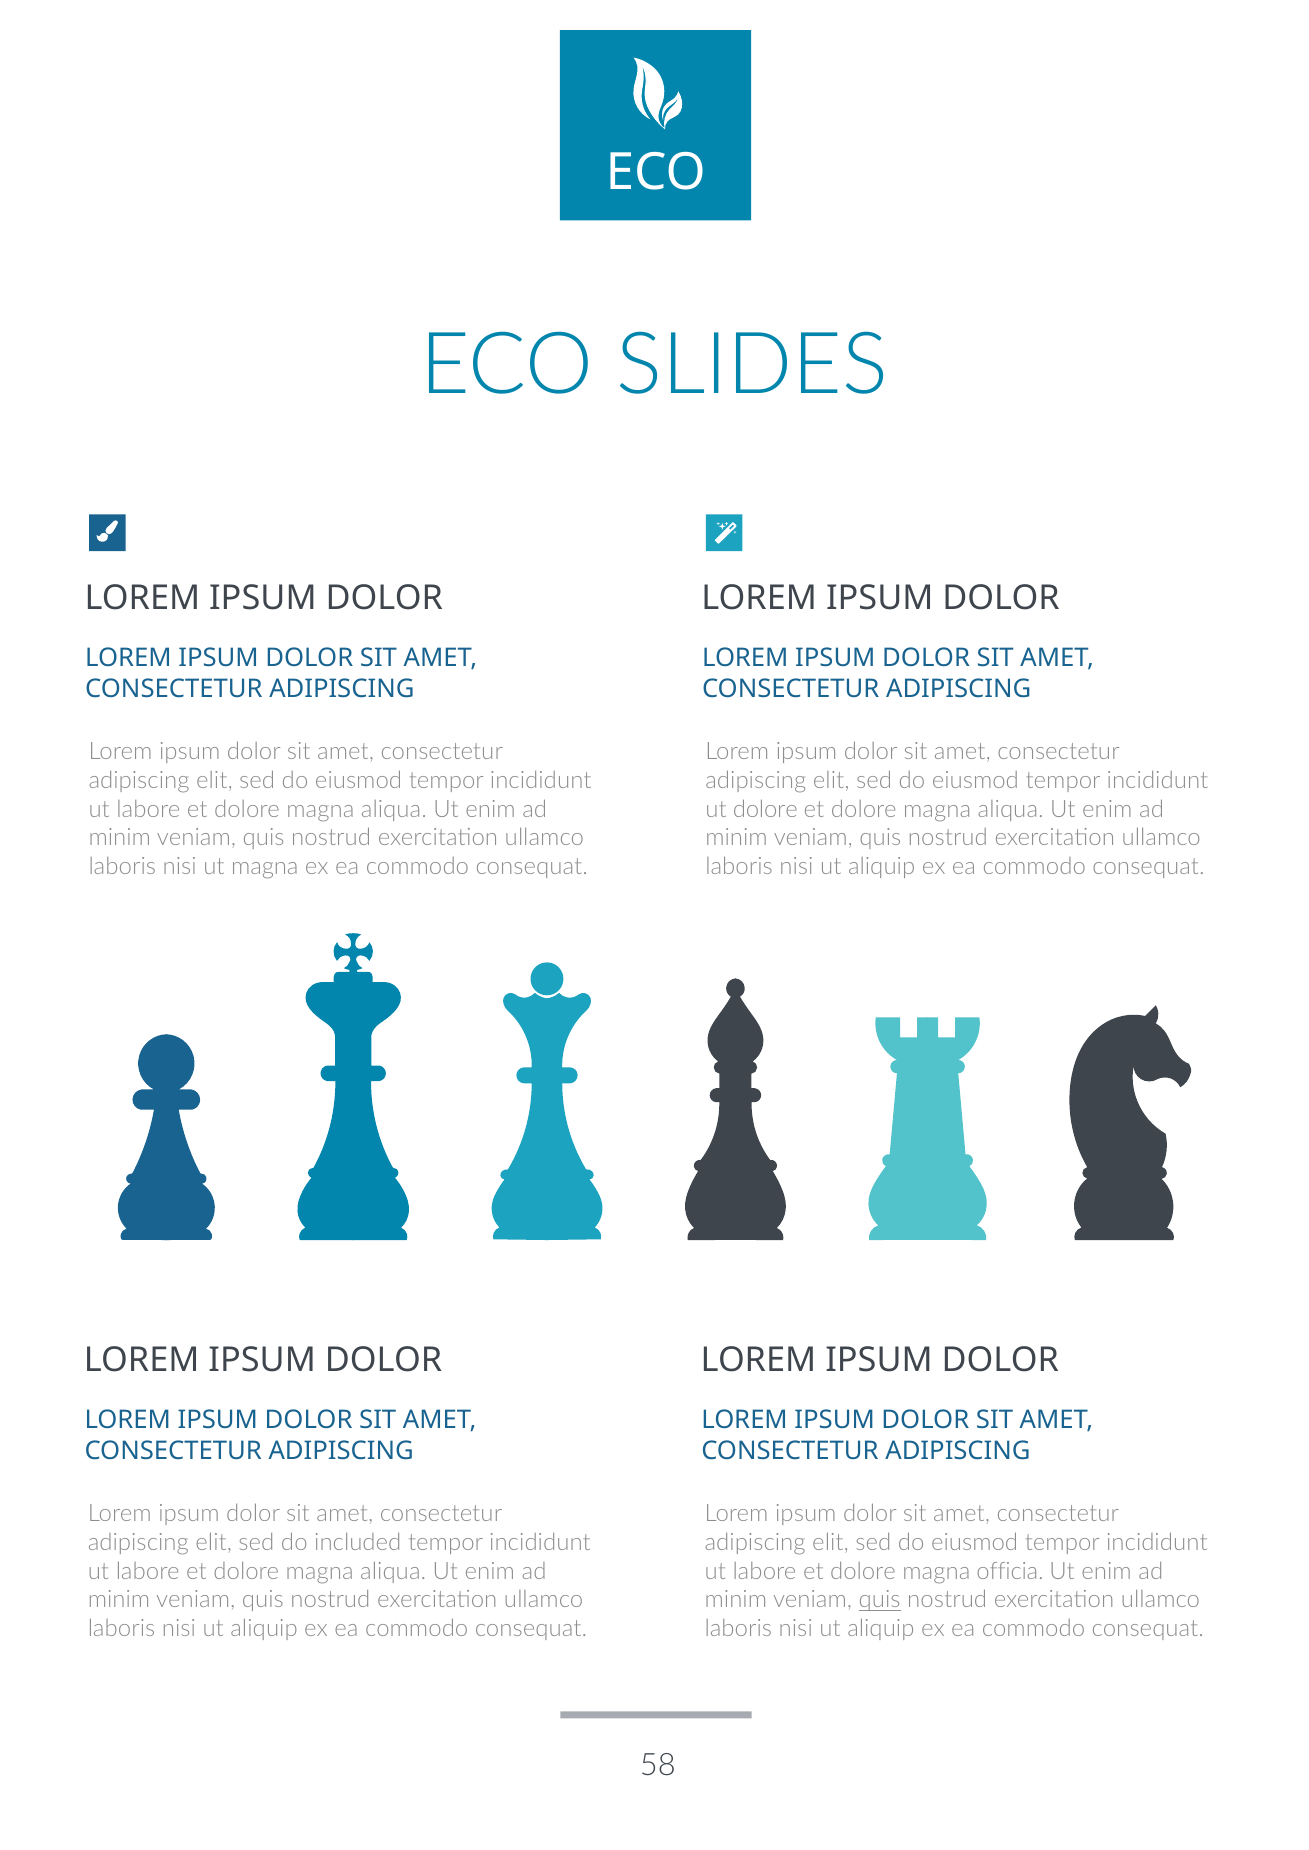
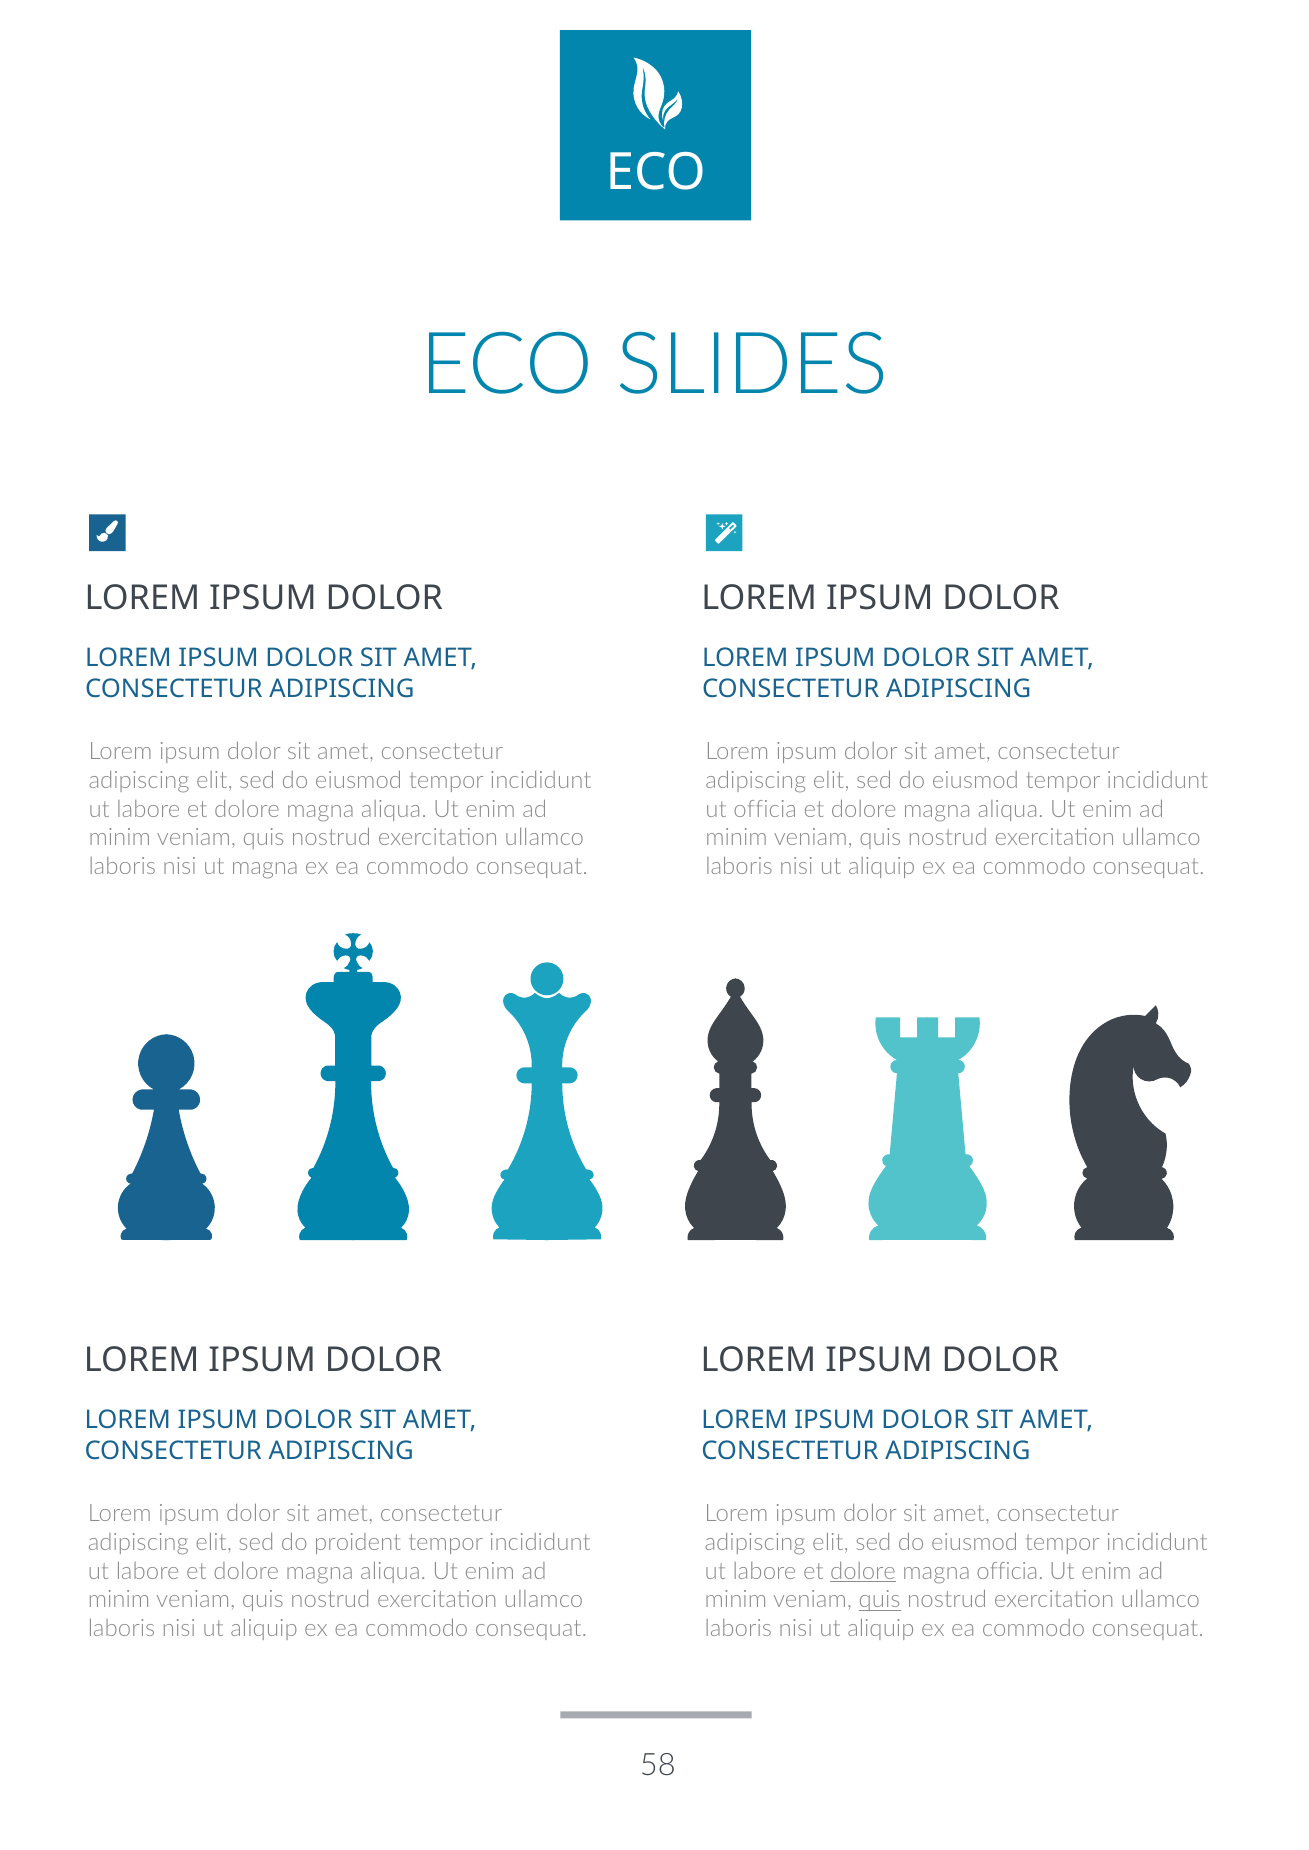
ut dolore: dolore -> officia
included: included -> proident
dolore at (863, 1572) underline: none -> present
